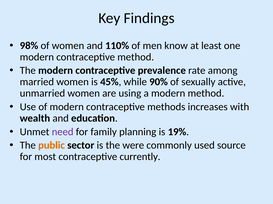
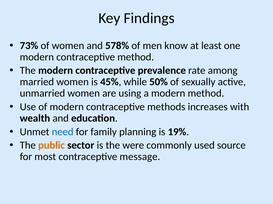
98%: 98% -> 73%
110%: 110% -> 578%
90%: 90% -> 50%
need colour: purple -> blue
currently: currently -> message
